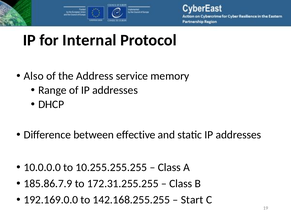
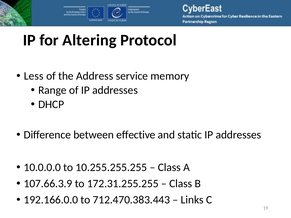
Internal: Internal -> Altering
Also: Also -> Less
185.86.7.9: 185.86.7.9 -> 107.66.3.9
192.169.0.0: 192.169.0.0 -> 192.166.0.0
142.168.255.255: 142.168.255.255 -> 712.470.383.443
Start: Start -> Links
